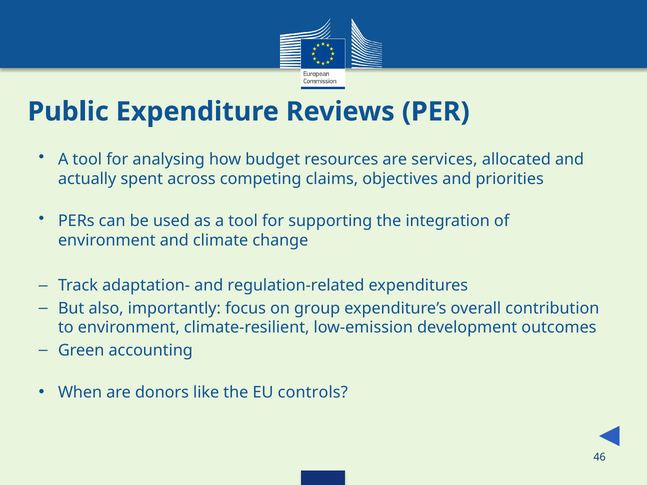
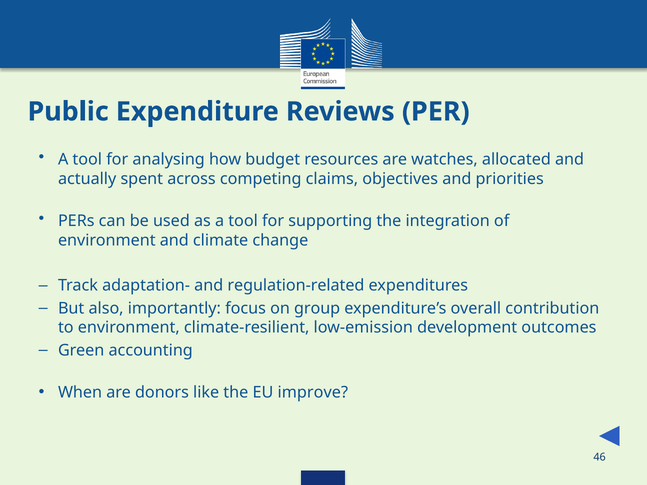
services: services -> watches
controls: controls -> improve
